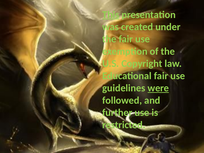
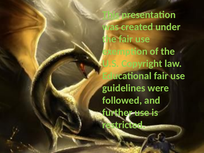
were underline: present -> none
